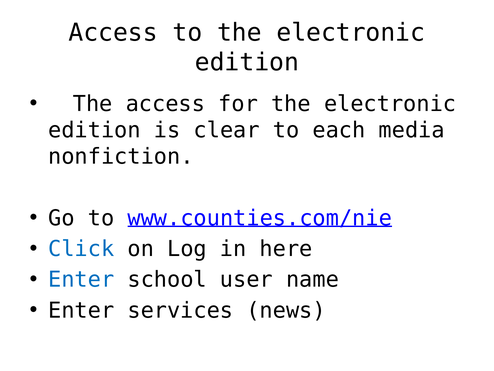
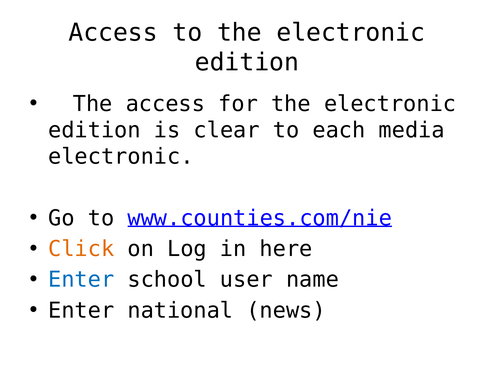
nonfiction at (121, 156): nonfiction -> electronic
Click colour: blue -> orange
services: services -> national
